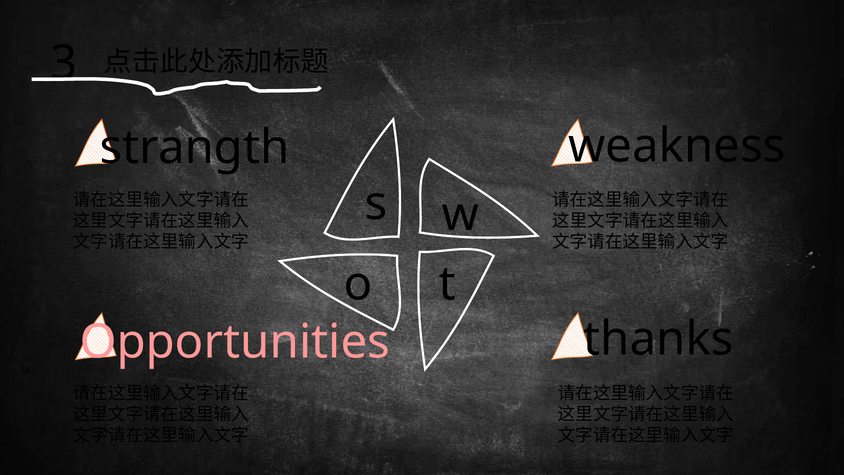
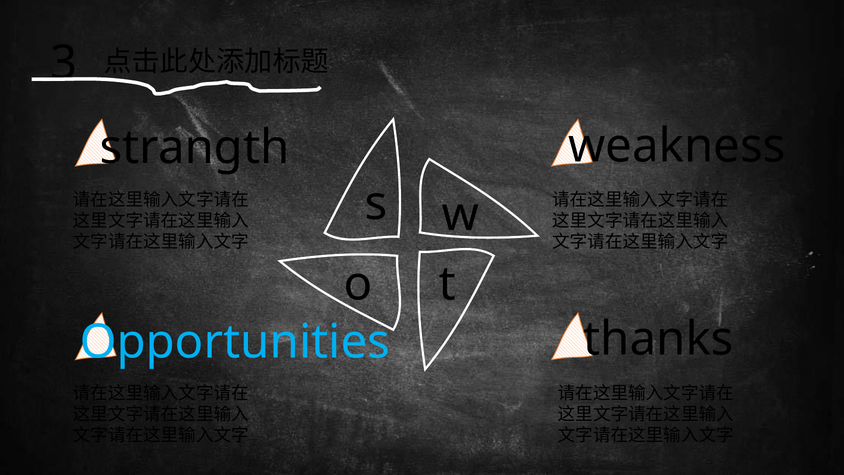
Opportunities colour: pink -> light blue
